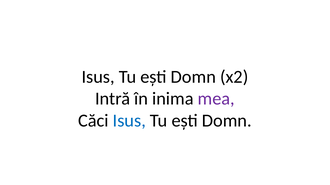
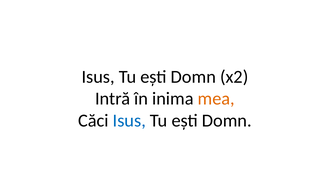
mea colour: purple -> orange
